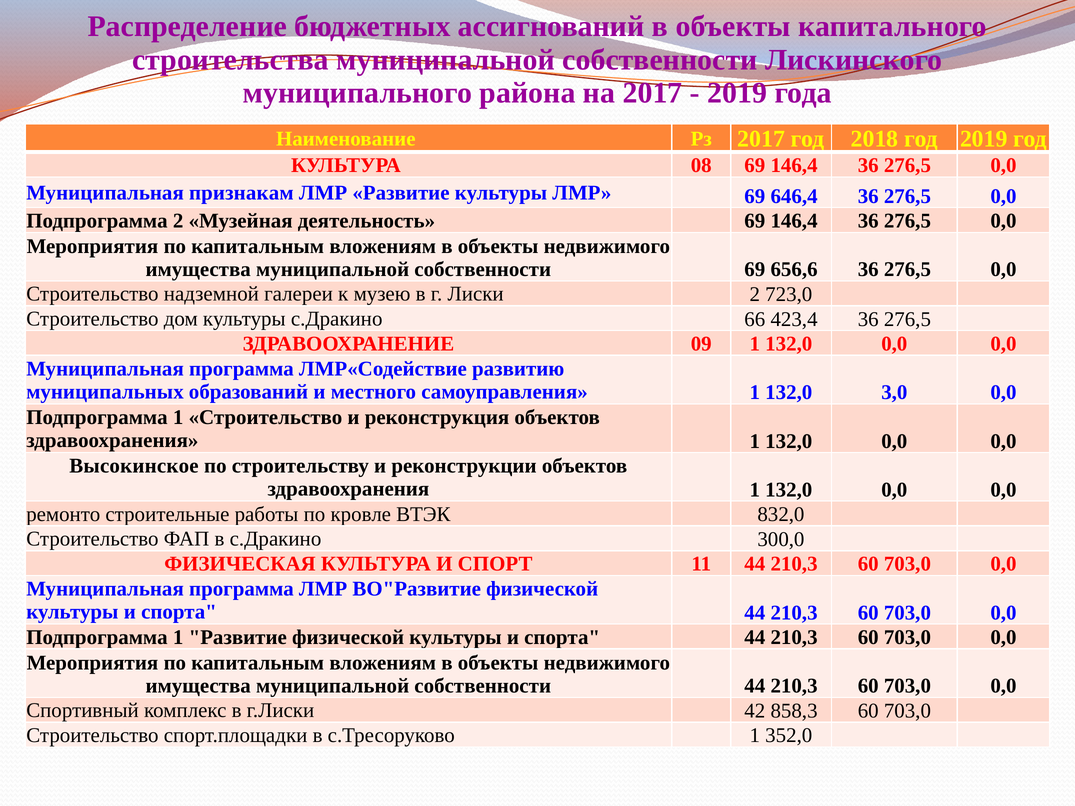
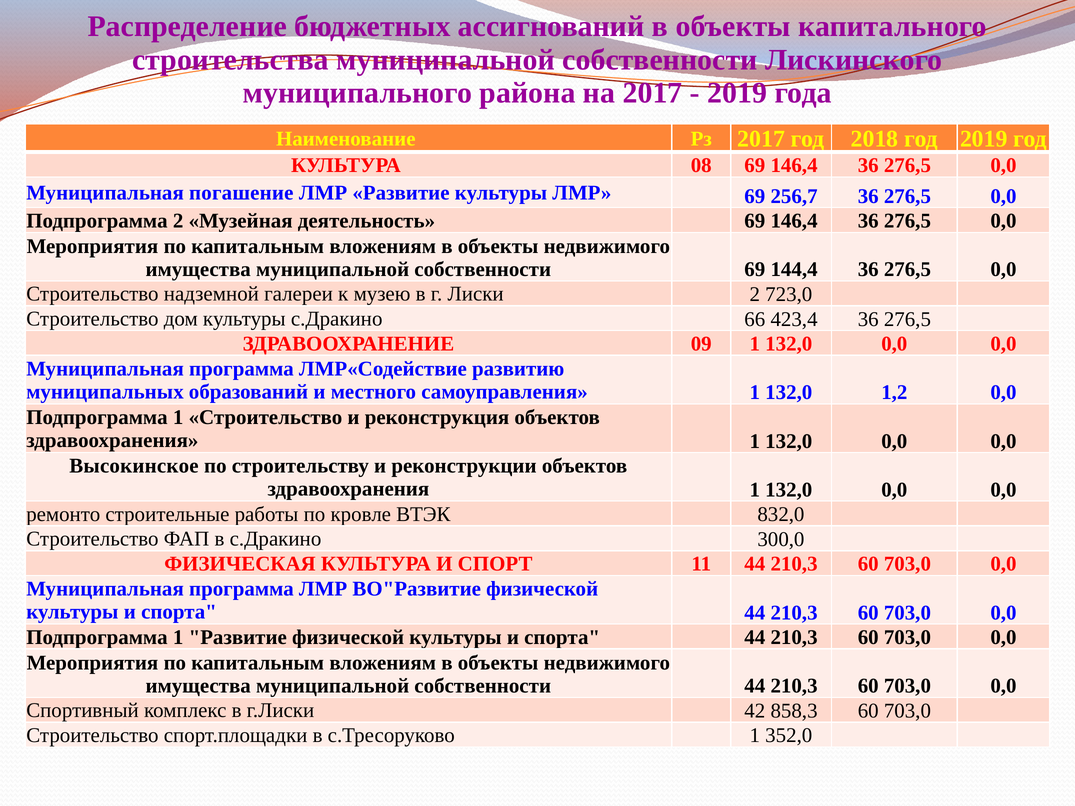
признакам: признакам -> погашение
646,4: 646,4 -> 256,7
656,6: 656,6 -> 144,4
3,0: 3,0 -> 1,2
